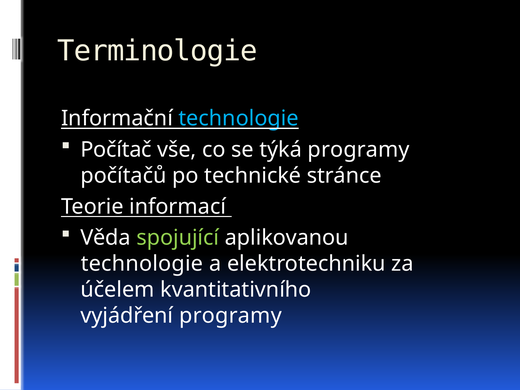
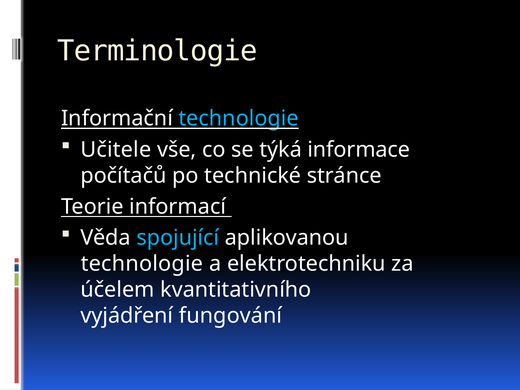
Počítač: Počítač -> Učitele
týká programy: programy -> informace
spojující colour: light green -> light blue
vyjádření programy: programy -> fungování
